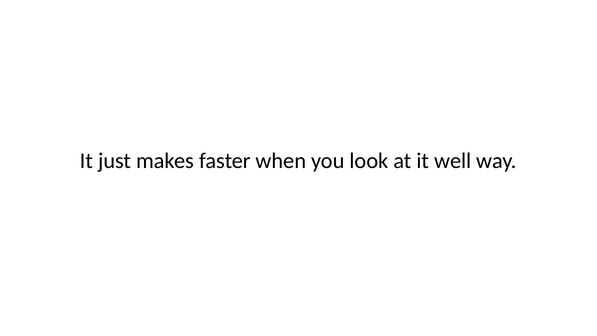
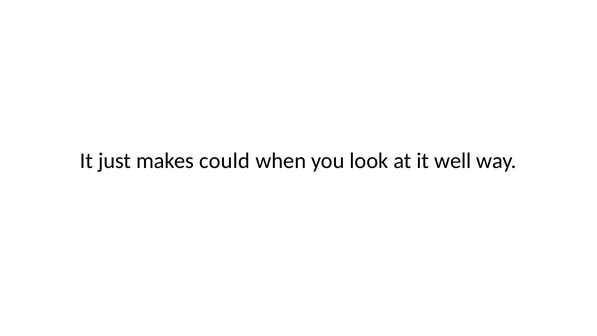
faster: faster -> could
